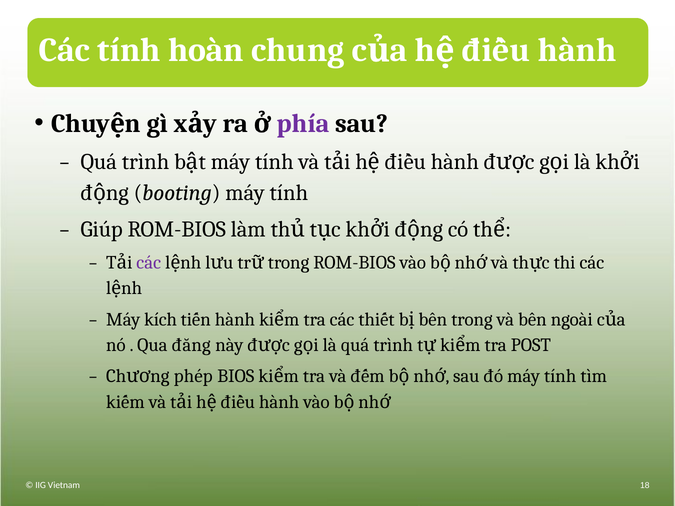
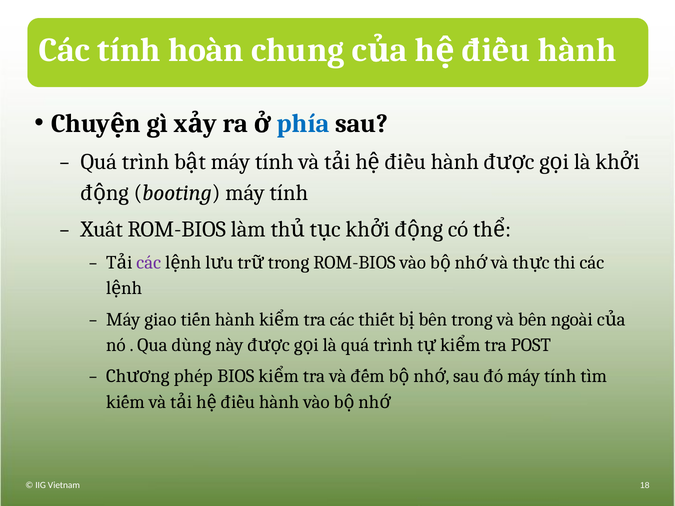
phía colour: purple -> blue
Giúp: Giúp -> Xuât
kích: kích -> giao
đăng: đăng -> dùng
